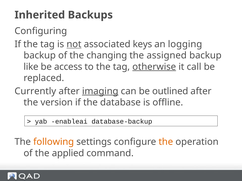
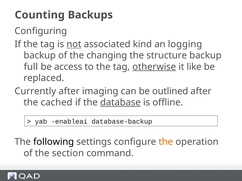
Inherited: Inherited -> Counting
keys: keys -> kind
assigned: assigned -> structure
like: like -> full
call: call -> like
imaging underline: present -> none
version: version -> cached
database underline: none -> present
following colour: orange -> black
applied: applied -> section
